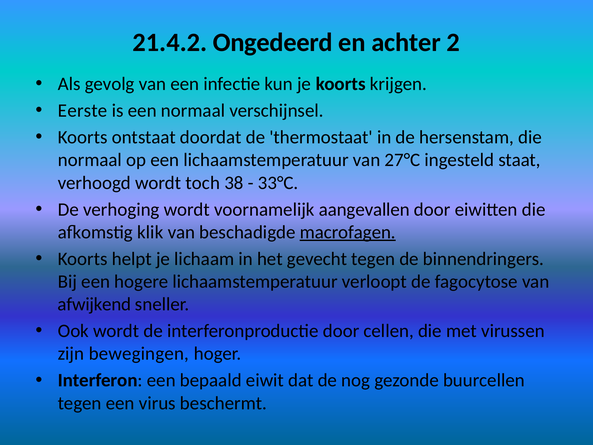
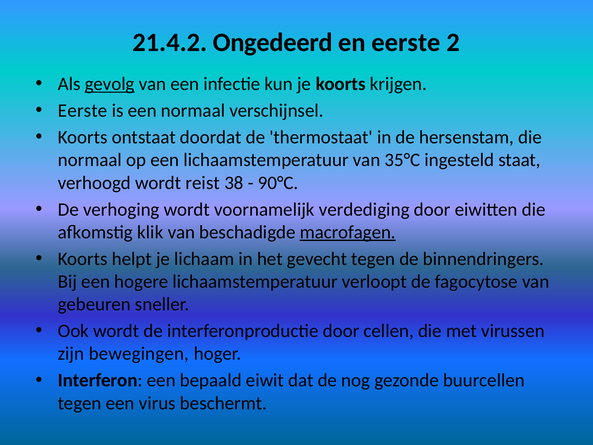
en achter: achter -> eerste
gevolg underline: none -> present
27°C: 27°C -> 35°C
toch: toch -> reist
33°C: 33°C -> 90°C
aangevallen: aangevallen -> verdediging
afwijkend: afwijkend -> gebeuren
